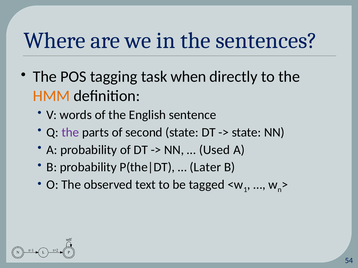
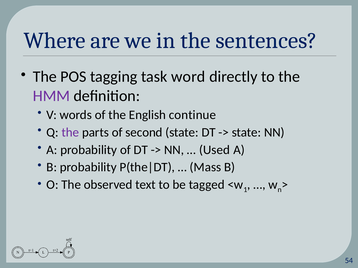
when: when -> word
HMM colour: orange -> purple
sentence: sentence -> continue
Later: Later -> Mass
